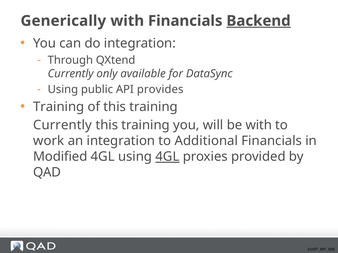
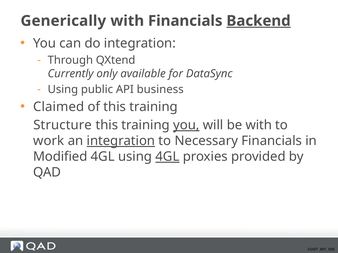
provides: provides -> business
Training at (59, 107): Training -> Claimed
Currently at (63, 125): Currently -> Structure
you at (186, 125) underline: none -> present
integration at (121, 141) underline: none -> present
Additional: Additional -> Necessary
